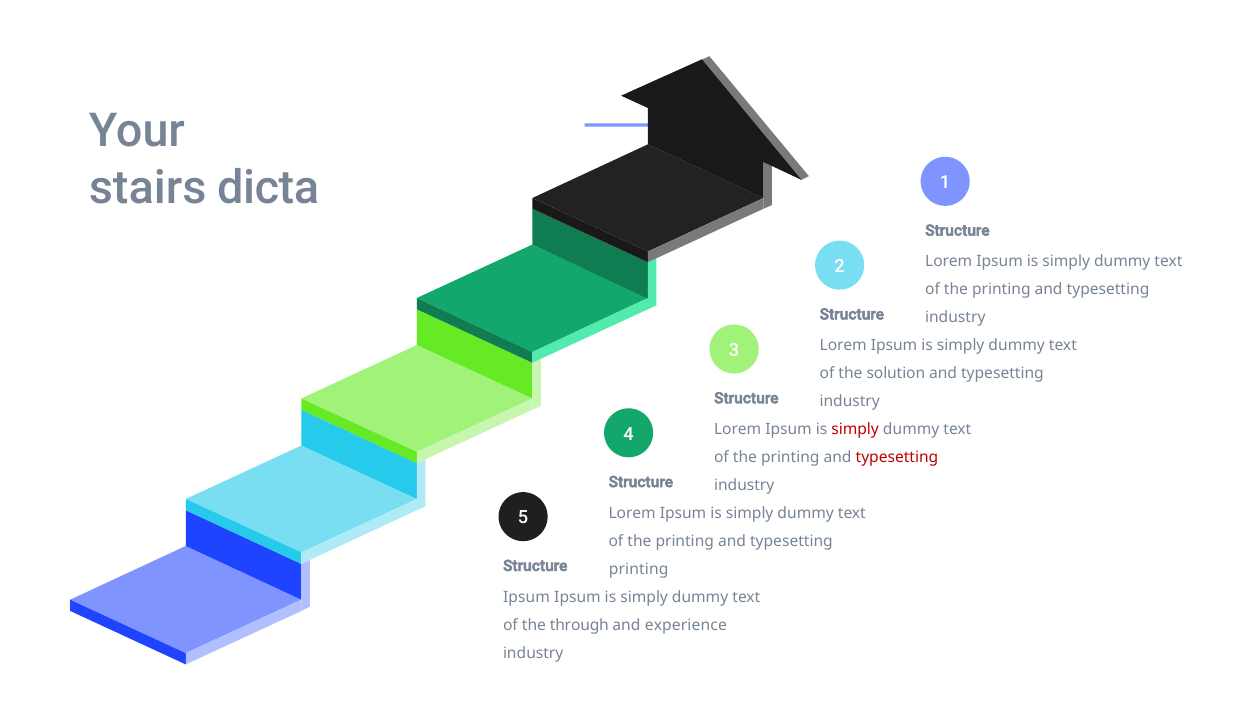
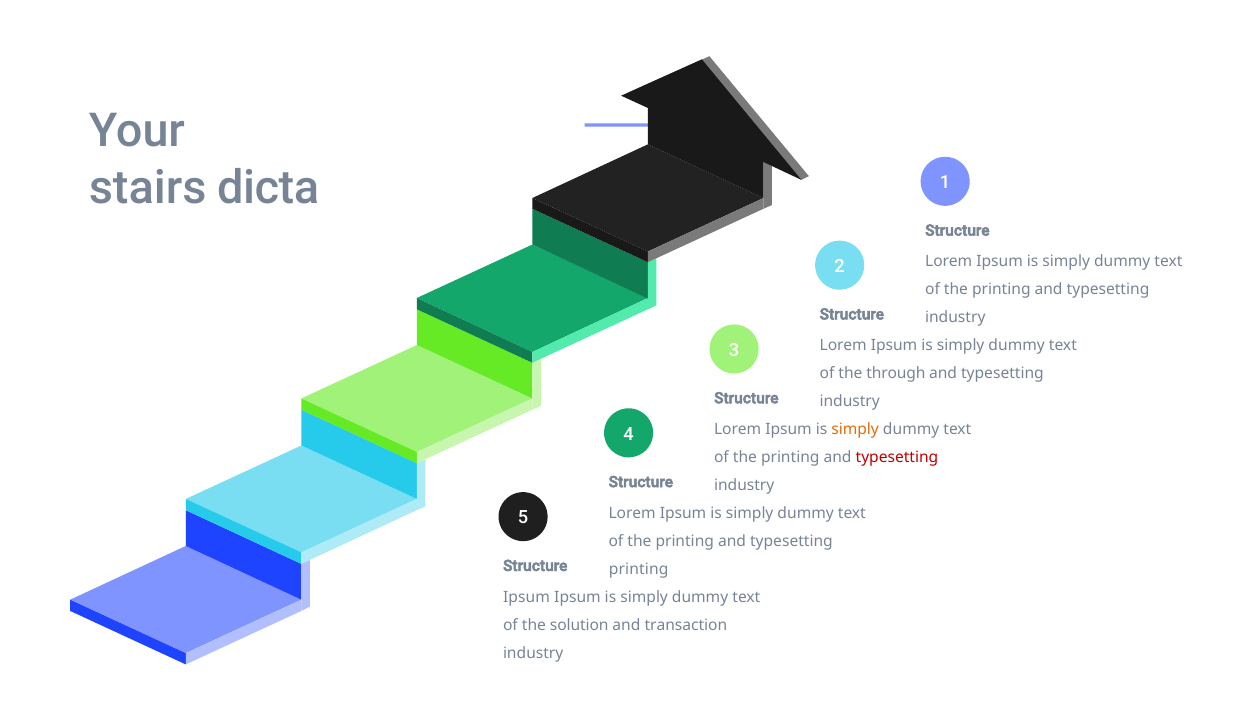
solution: solution -> through
simply at (855, 430) colour: red -> orange
through: through -> solution
experience: experience -> transaction
